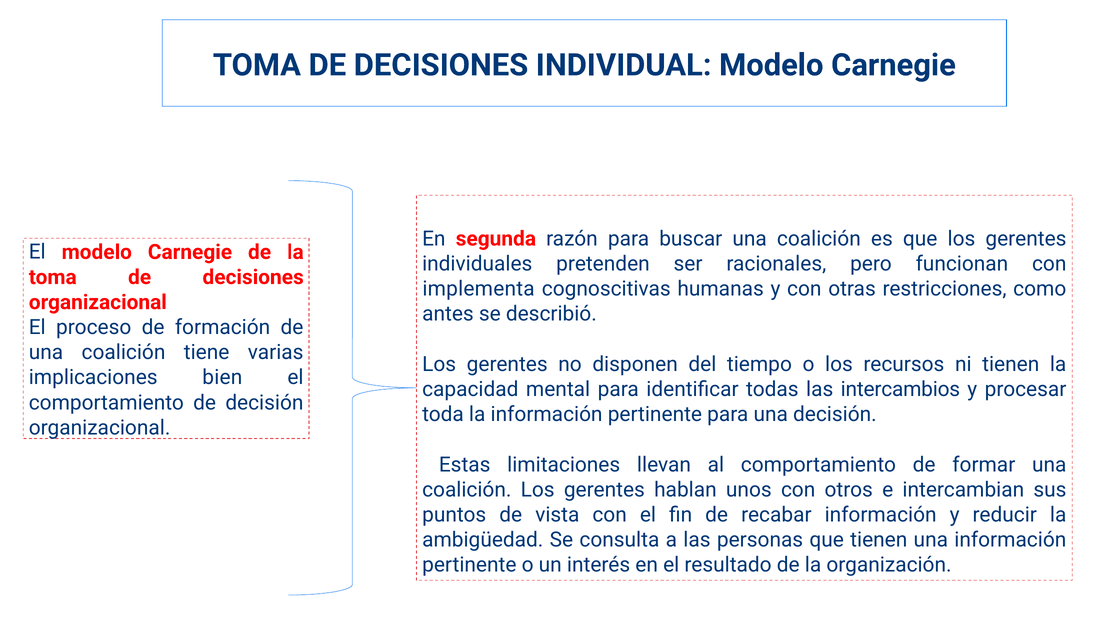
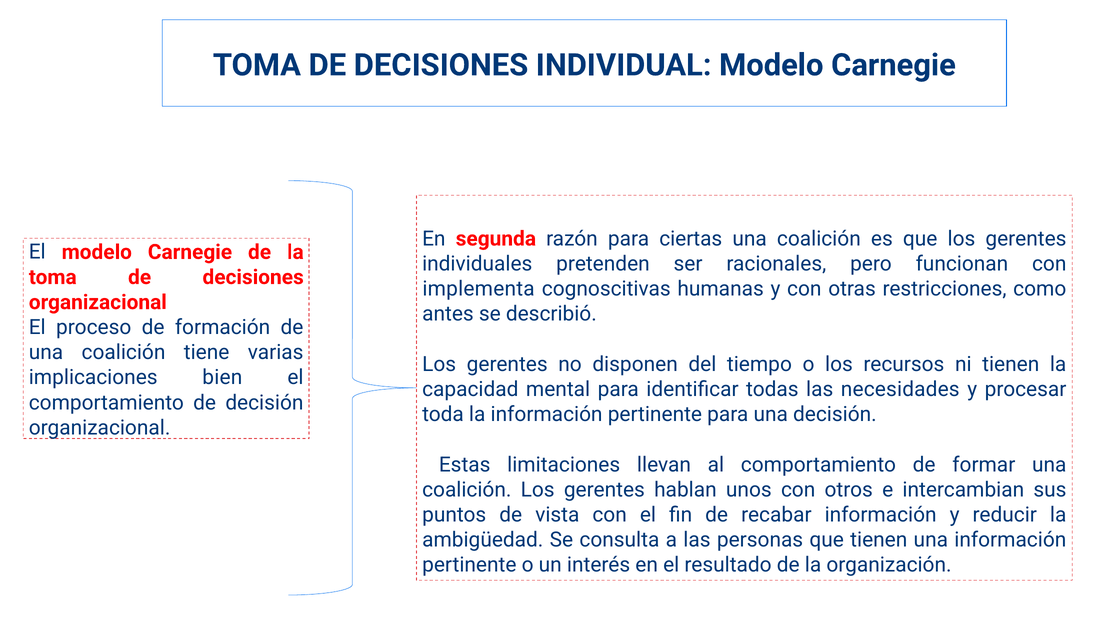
buscar: buscar -> ciertas
intercambios: intercambios -> necesidades
